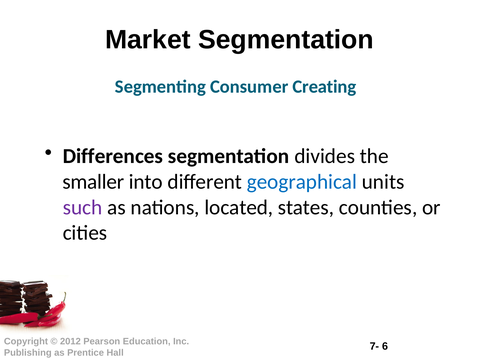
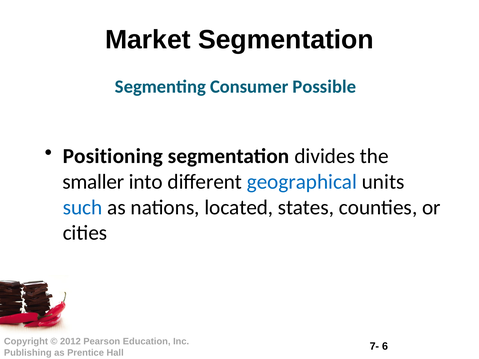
Creating: Creating -> Possible
Differences: Differences -> Positioning
such colour: purple -> blue
